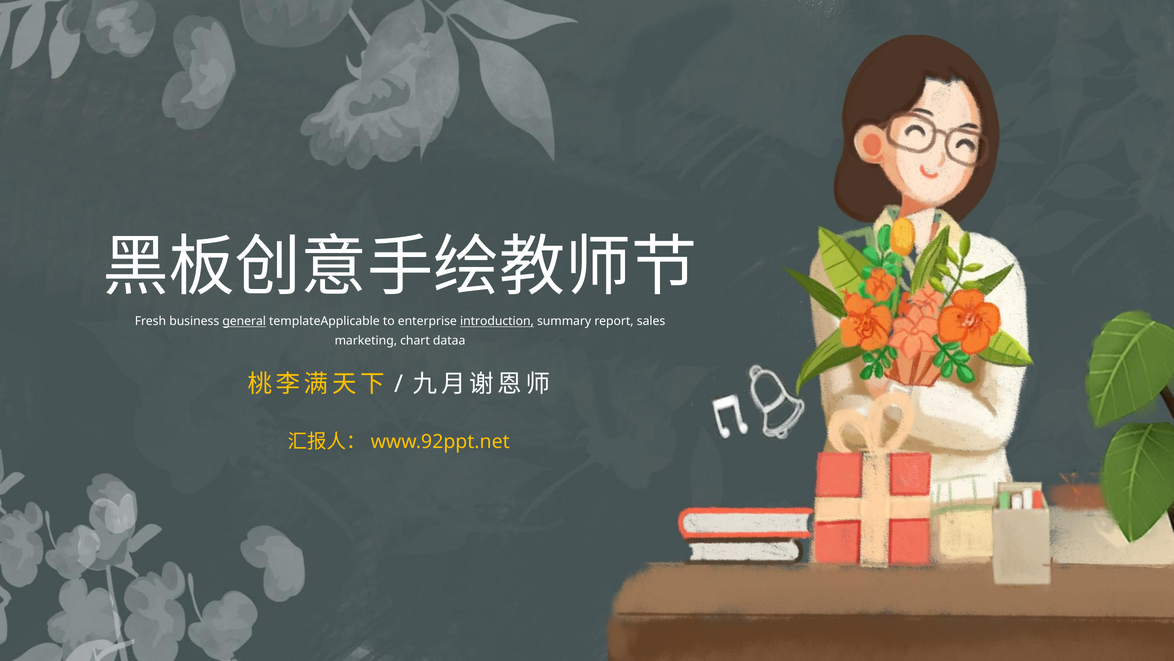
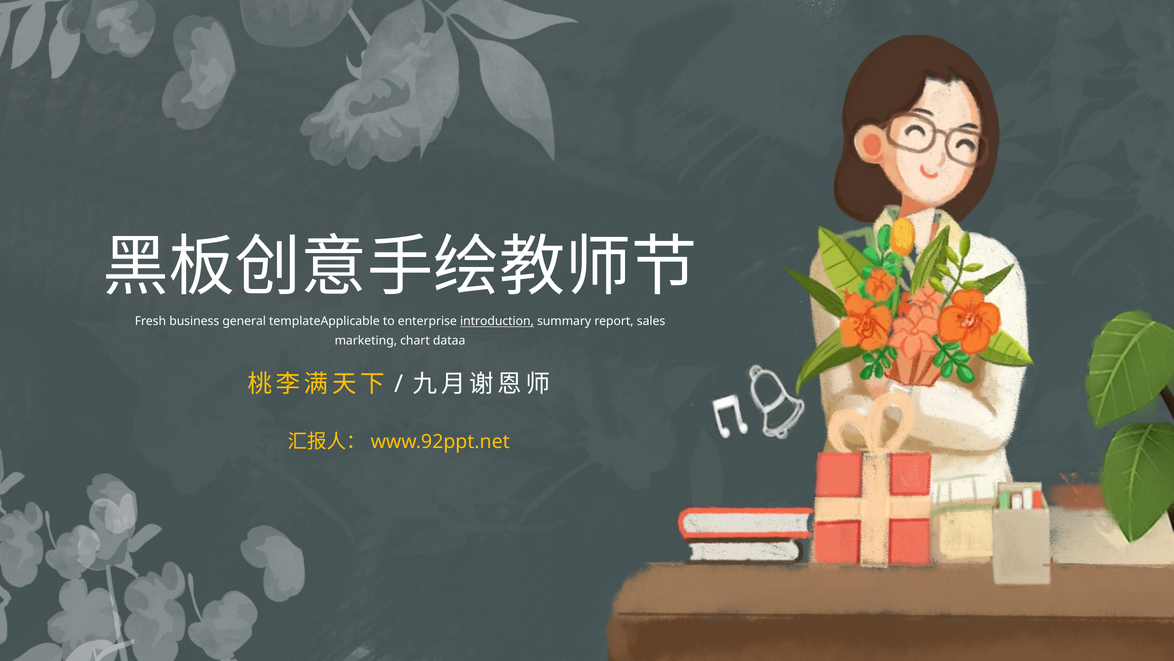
general underline: present -> none
